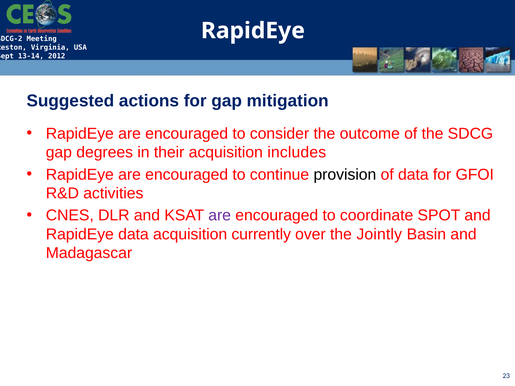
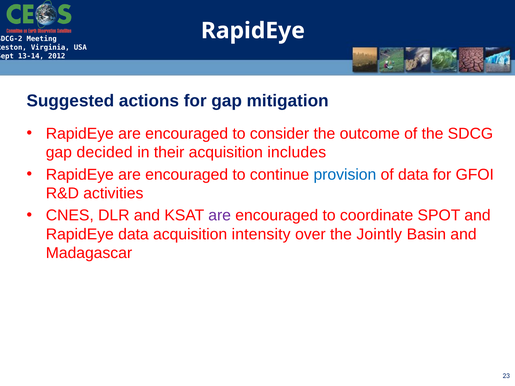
degrees: degrees -> decided
provision colour: black -> blue
currently: currently -> intensity
